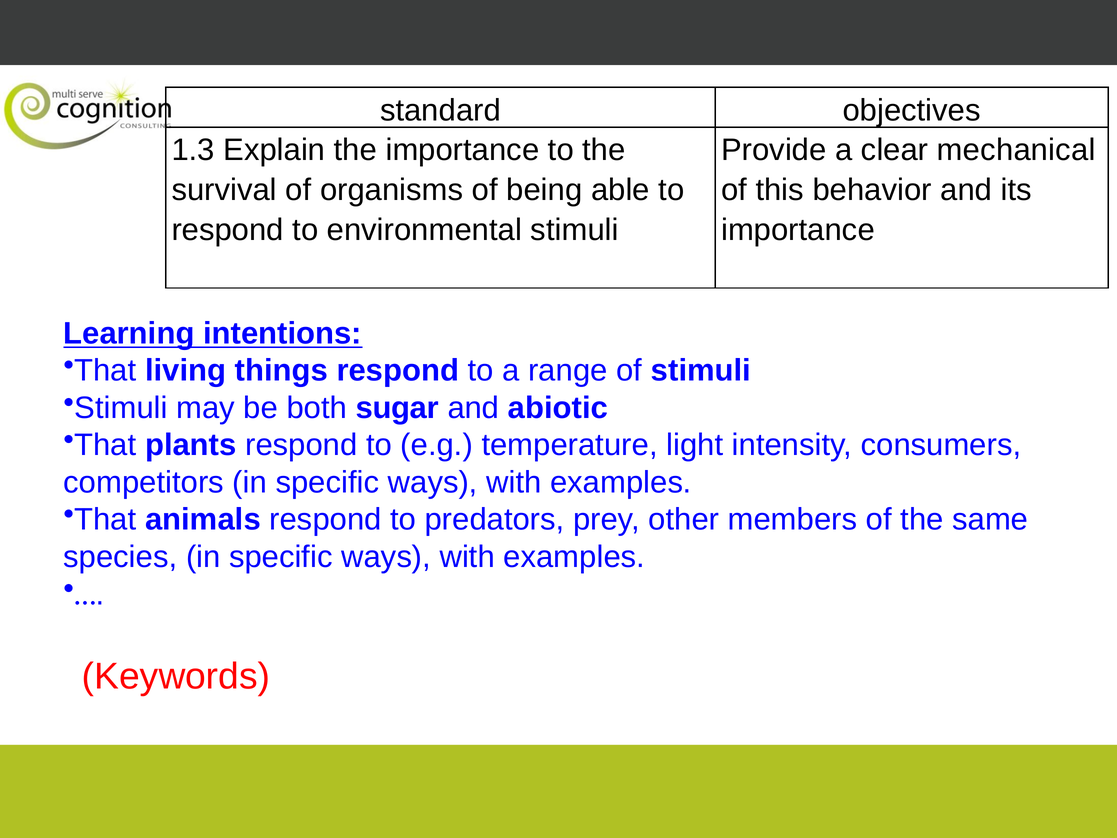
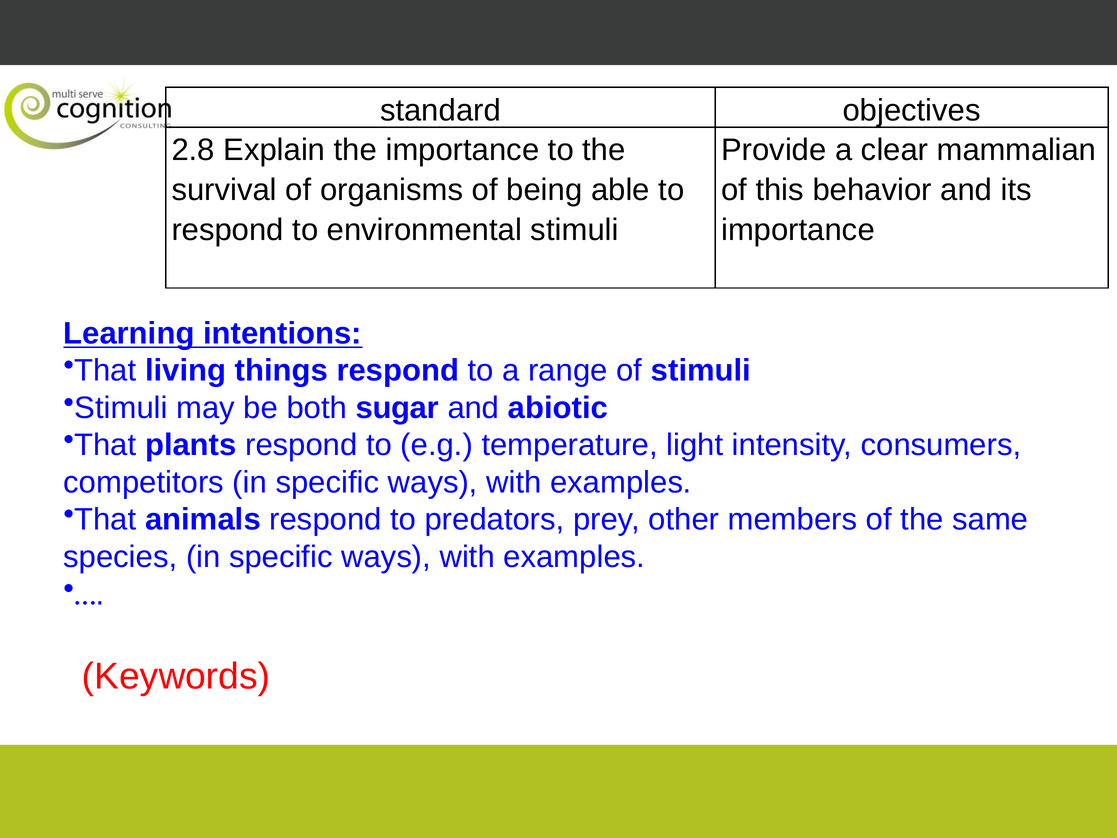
1.3: 1.3 -> 2.8
mechanical: mechanical -> mammalian
